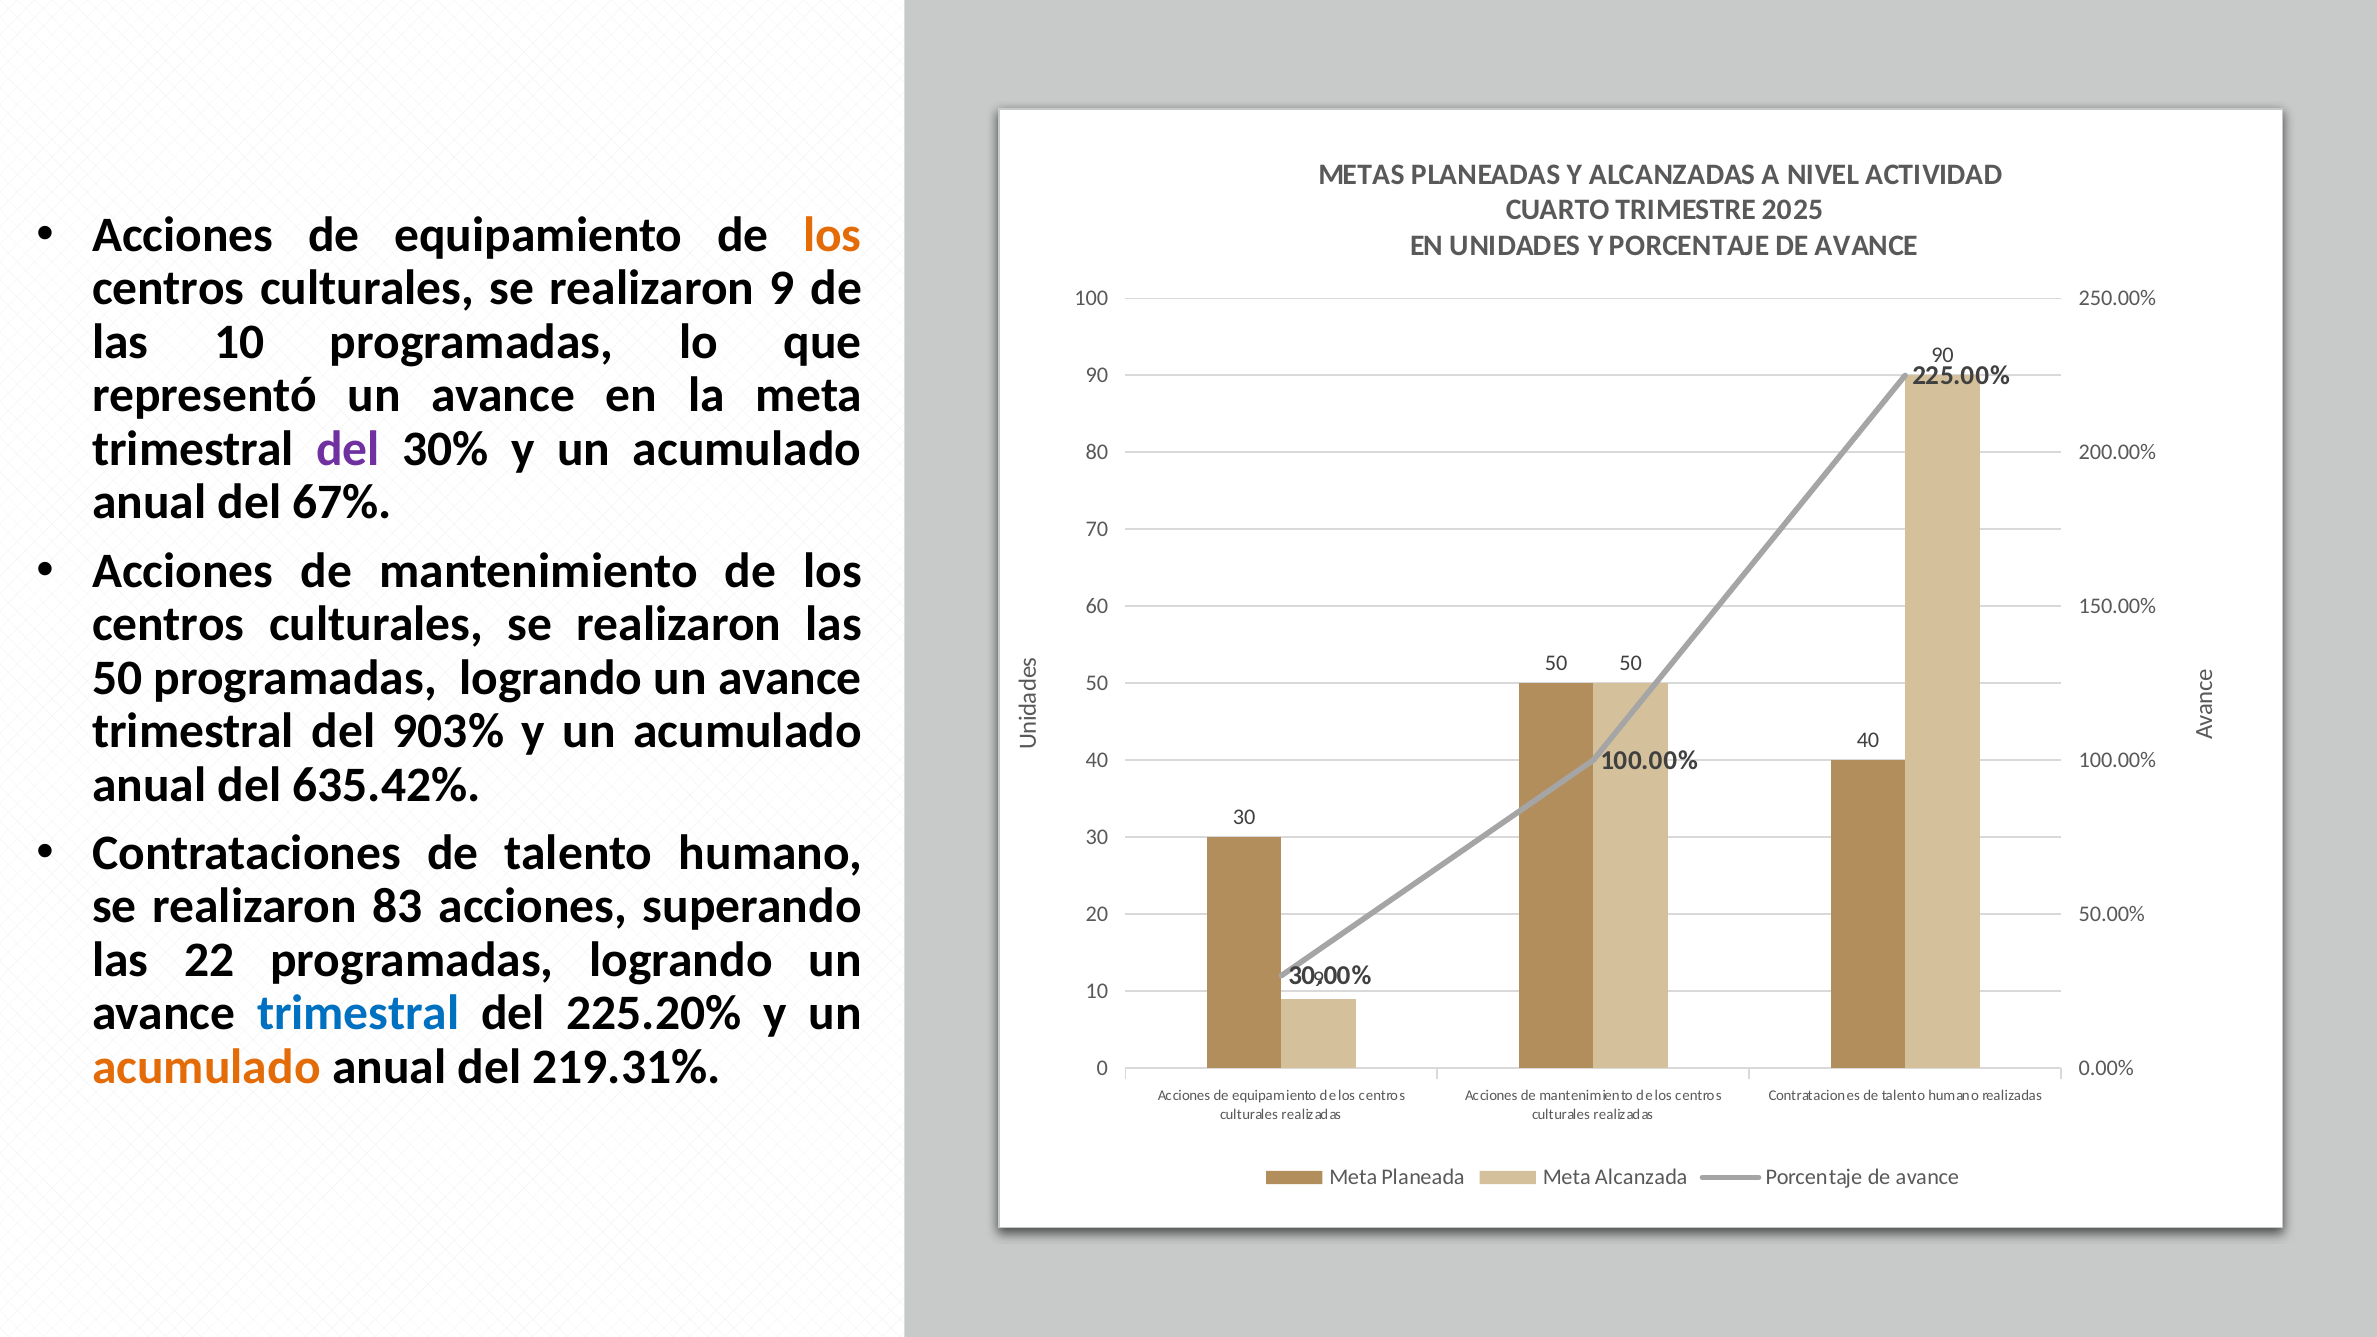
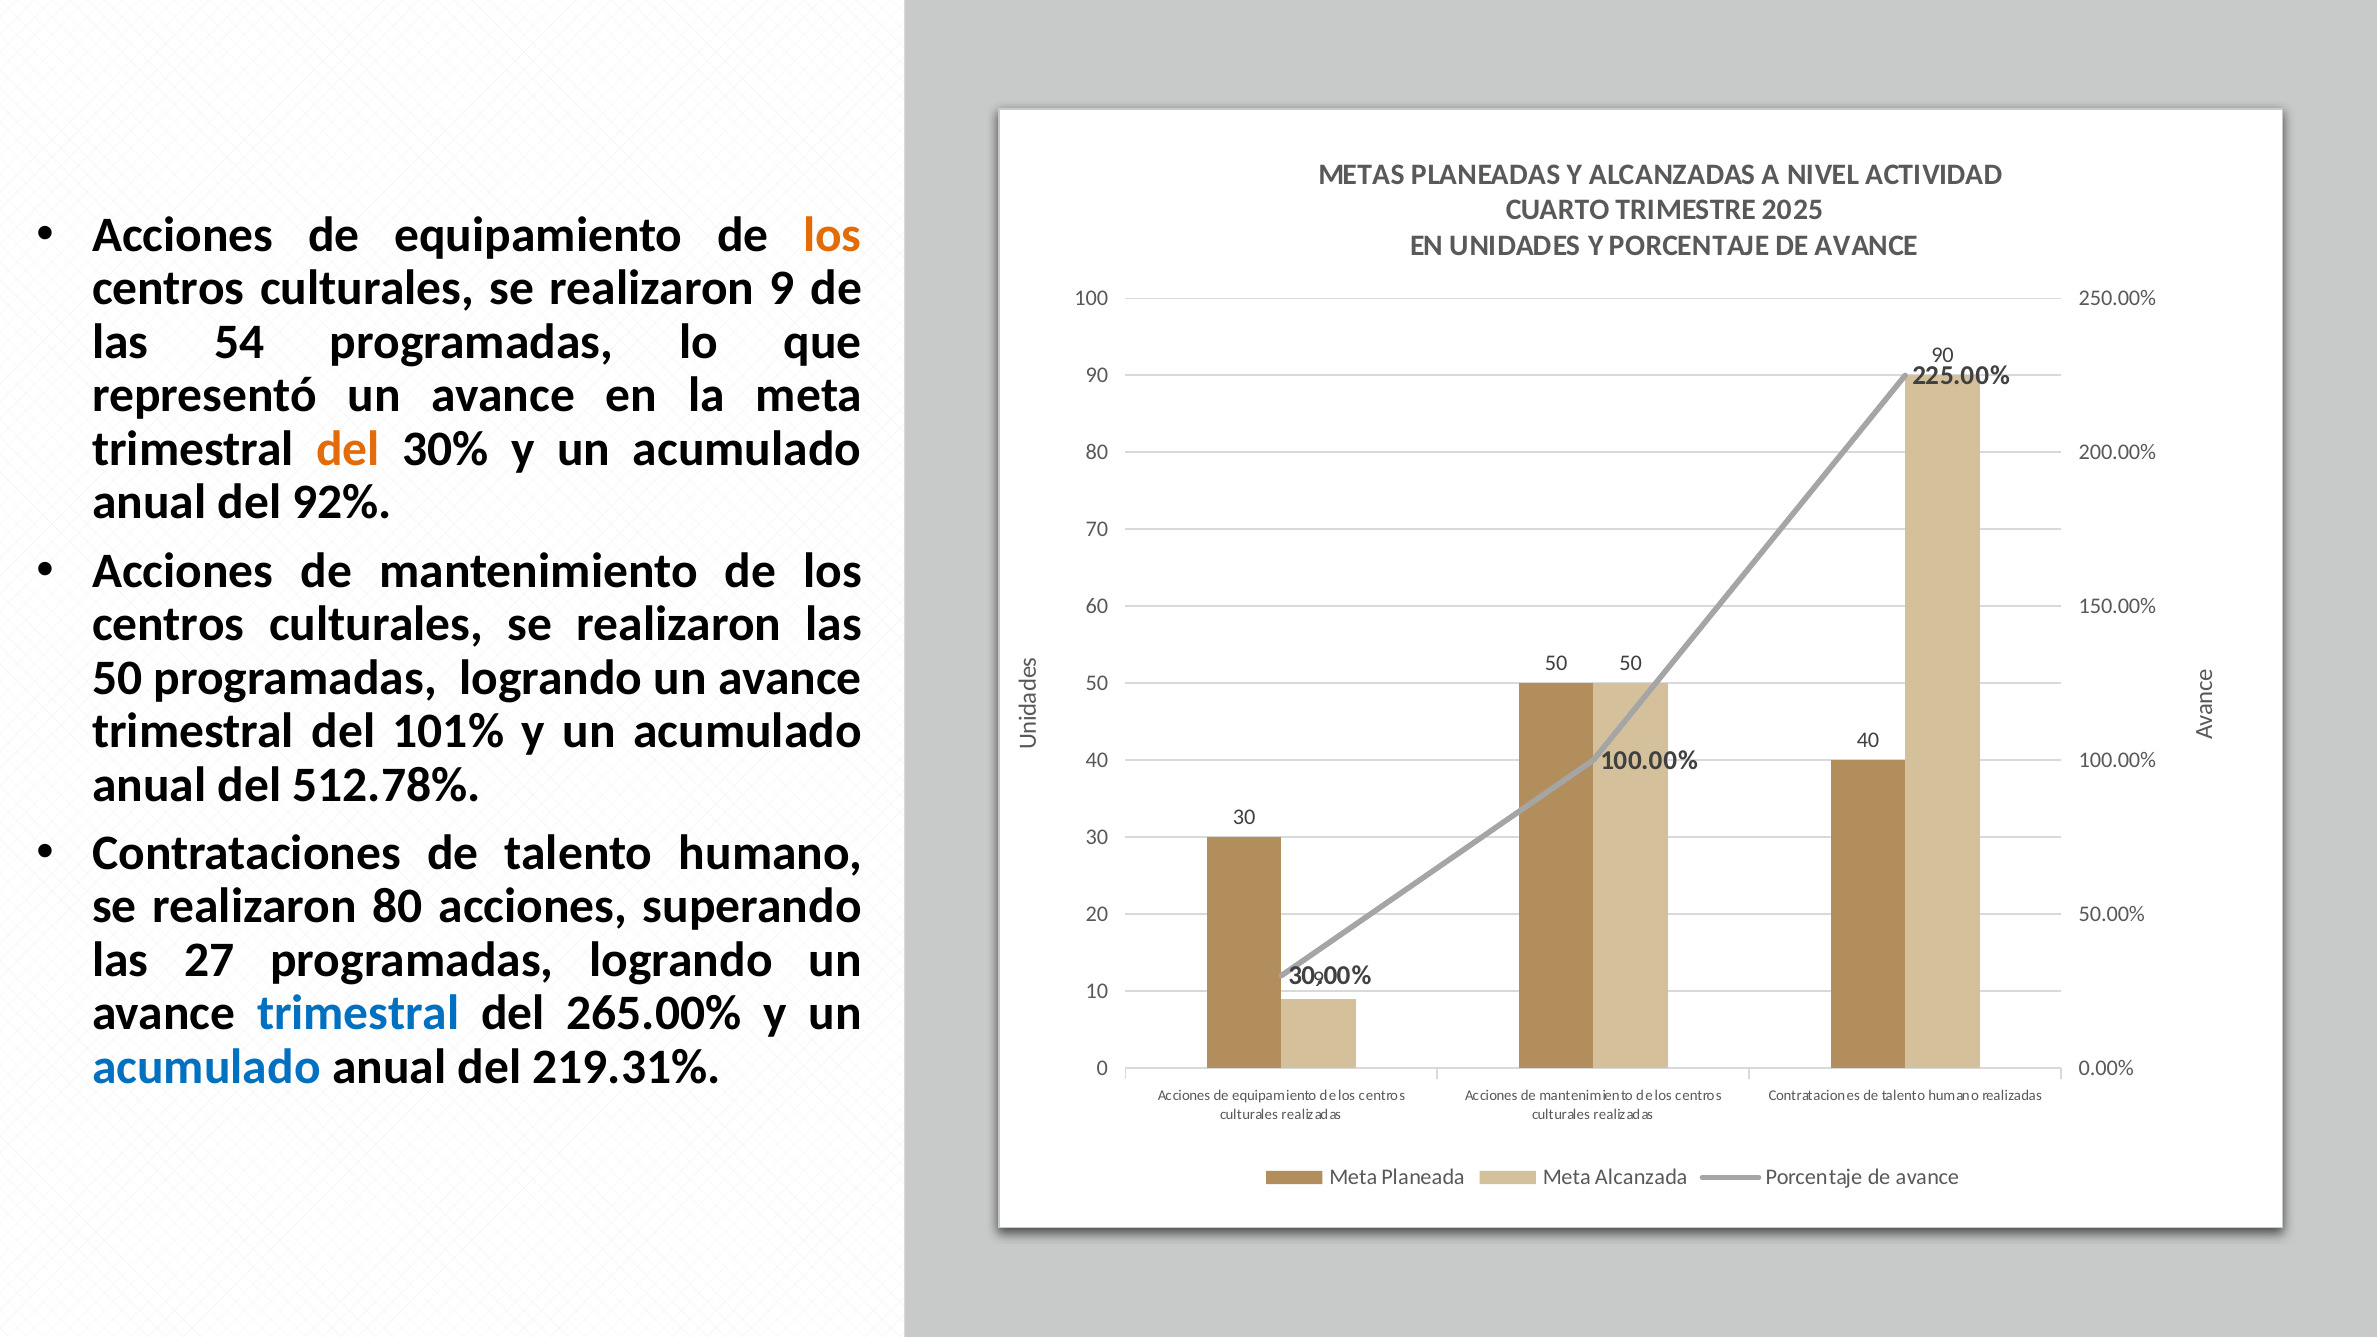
las 10: 10 -> 54
del at (348, 449) colour: purple -> orange
67%: 67% -> 92%
903%: 903% -> 101%
635.42%: 635.42% -> 512.78%
realizaron 83: 83 -> 80
22: 22 -> 27
225.20%: 225.20% -> 265.00%
acumulado at (206, 1067) colour: orange -> blue
